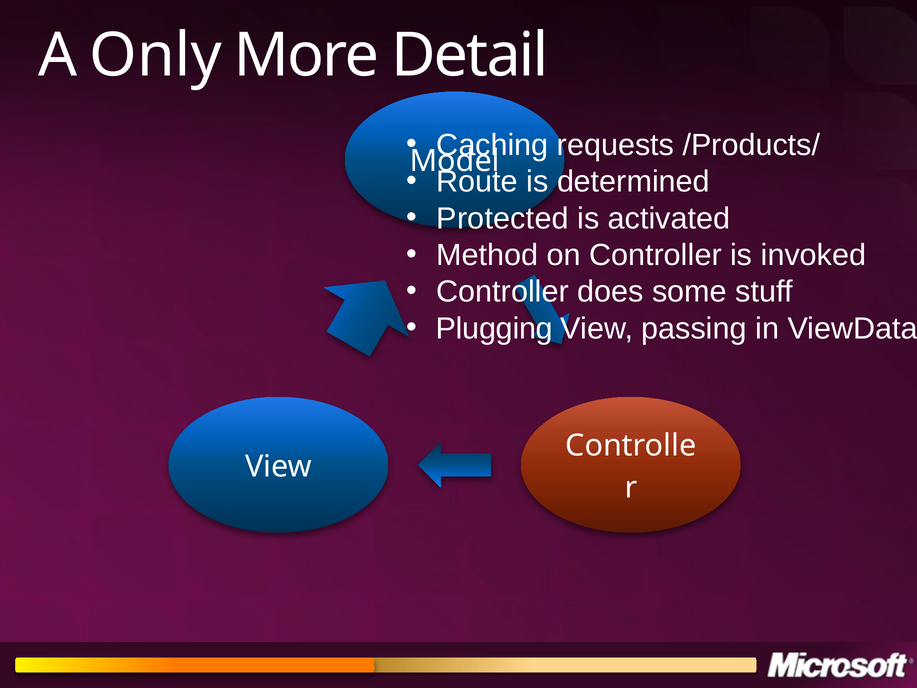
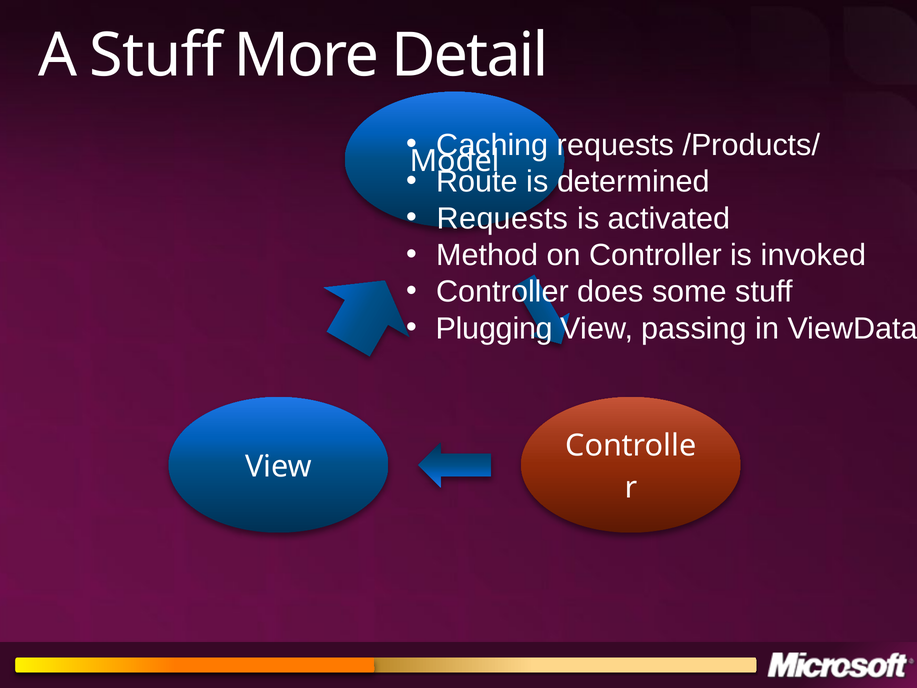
A Only: Only -> Stuff
Protected at (503, 218): Protected -> Requests
